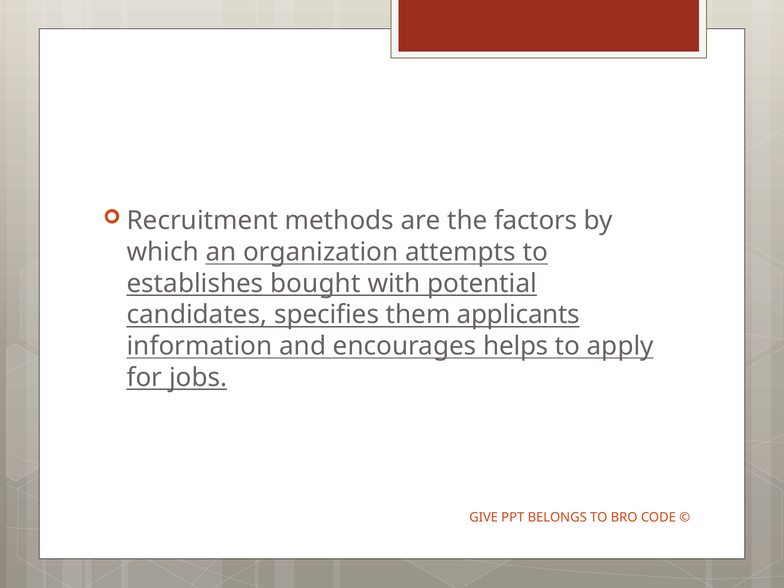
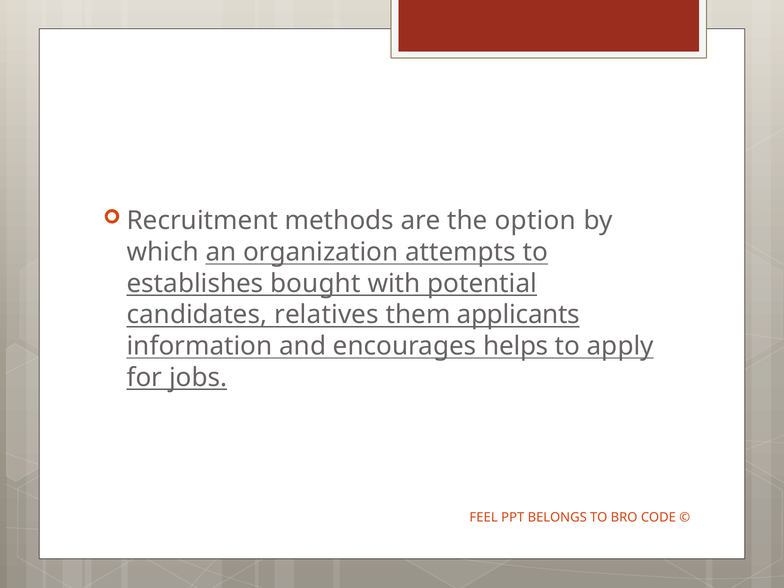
factors: factors -> option
specifies: specifies -> relatives
GIVE: GIVE -> FEEL
